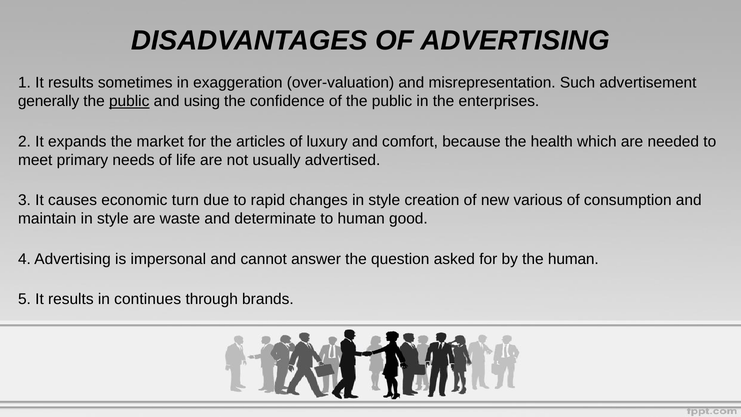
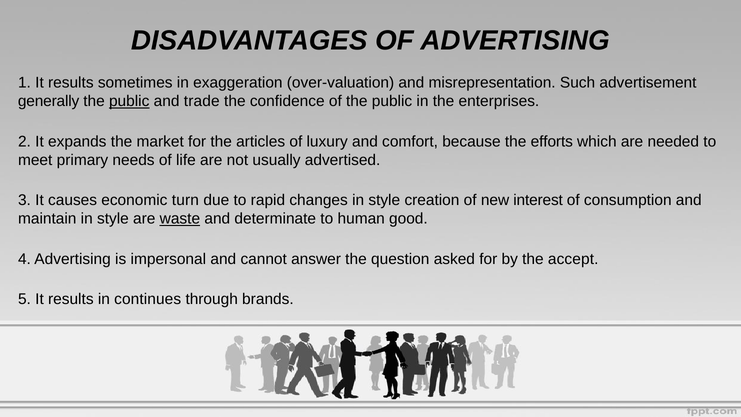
using: using -> trade
health: health -> efforts
various: various -> interest
waste underline: none -> present
the human: human -> accept
